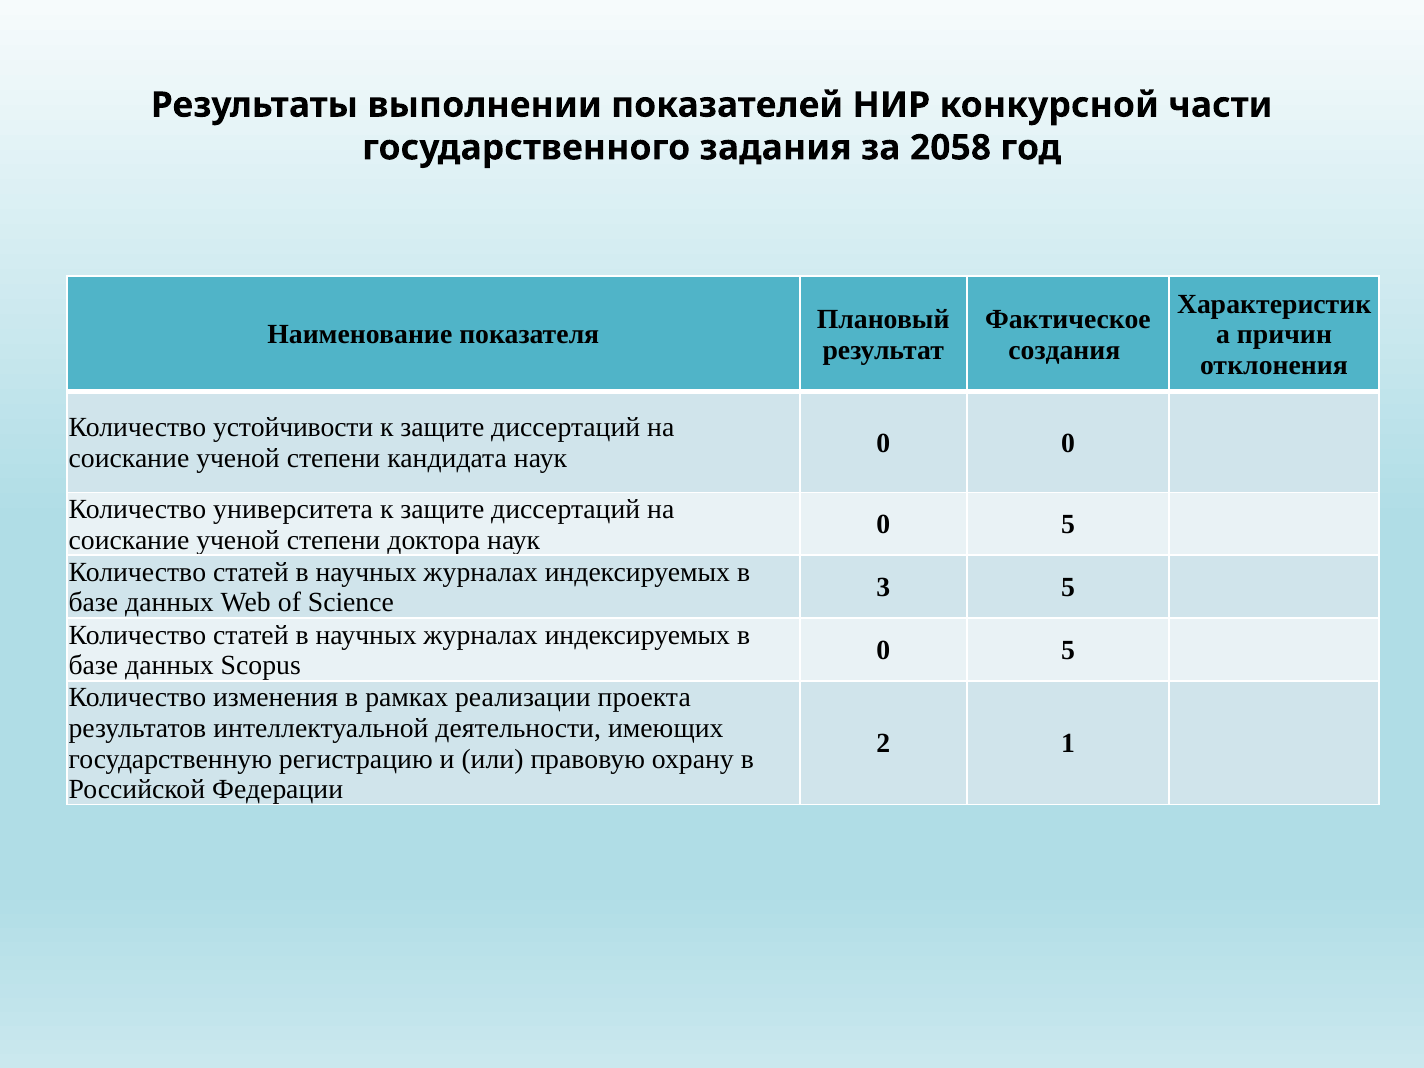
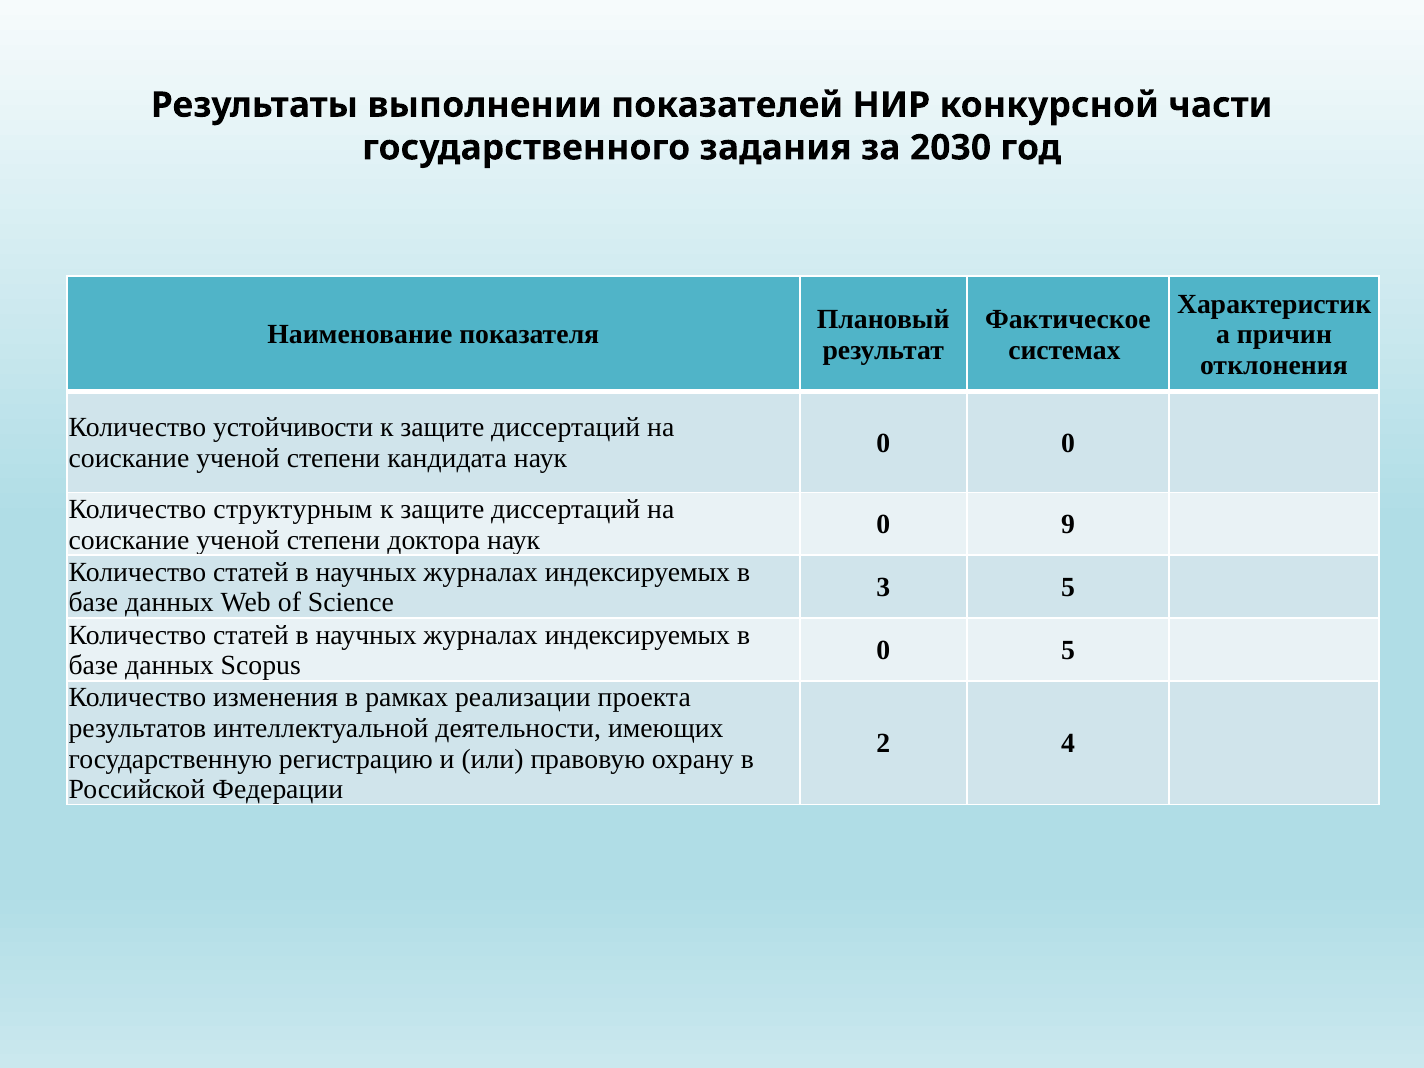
2058: 2058 -> 2030
создания: создания -> системах
университета: университета -> структурным
5 at (1068, 525): 5 -> 9
1: 1 -> 4
